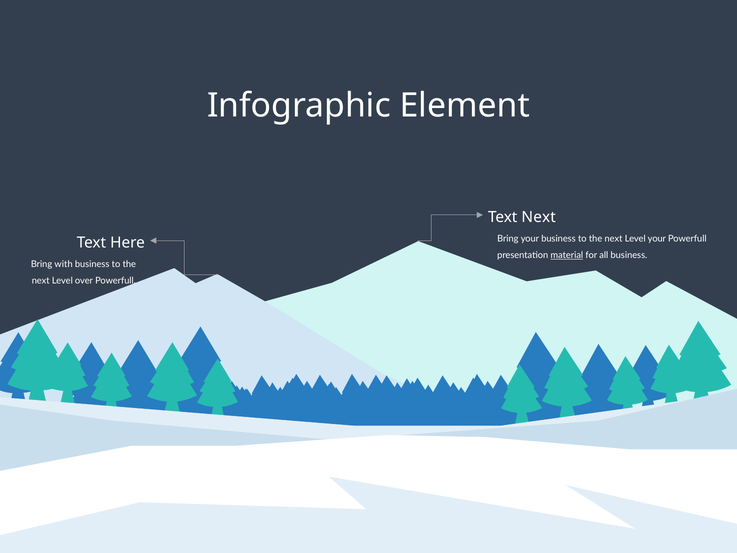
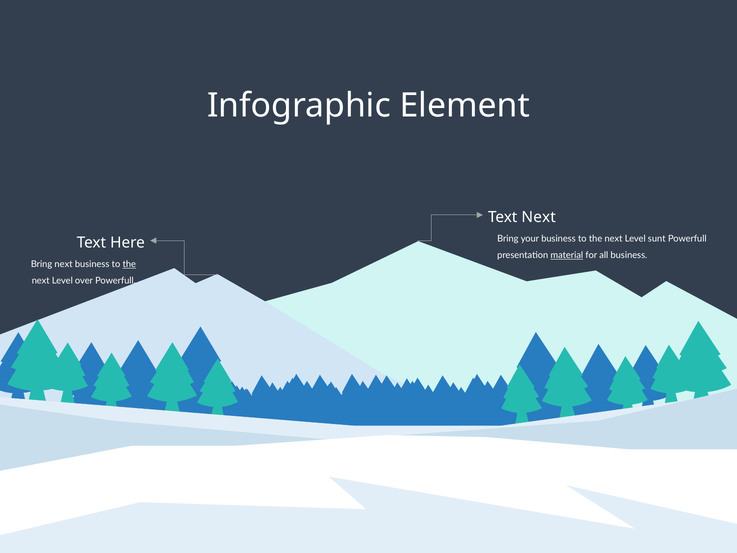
Level your: your -> sunt
Bring with: with -> next
the at (129, 264) underline: none -> present
